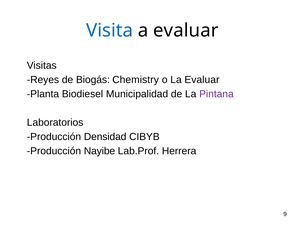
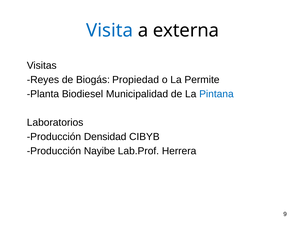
a evaluar: evaluar -> externa
Chemistry: Chemistry -> Propiedad
La Evaluar: Evaluar -> Permite
Pintana colour: purple -> blue
